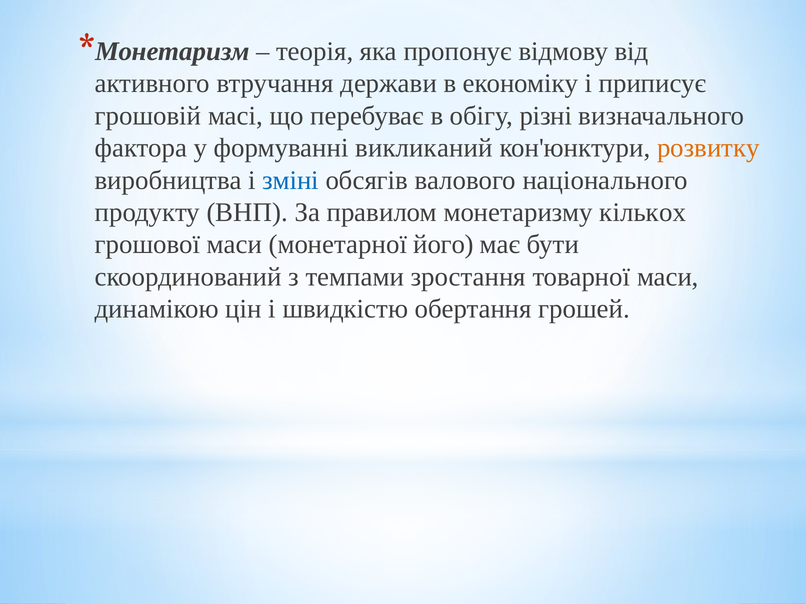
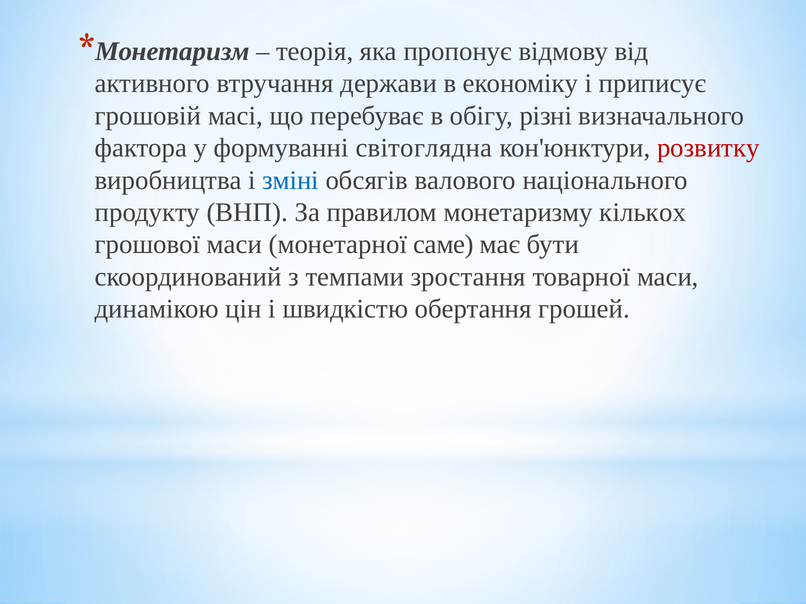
викликаний: викликаний -> світоглядна
розвитку colour: orange -> red
його: його -> саме
